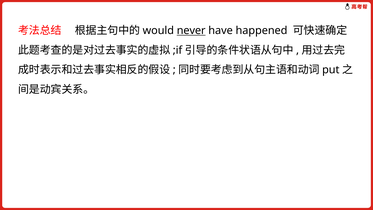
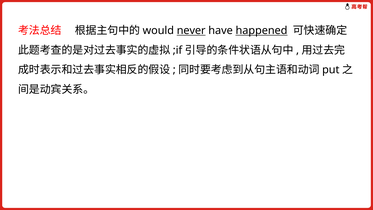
happened underline: none -> present
